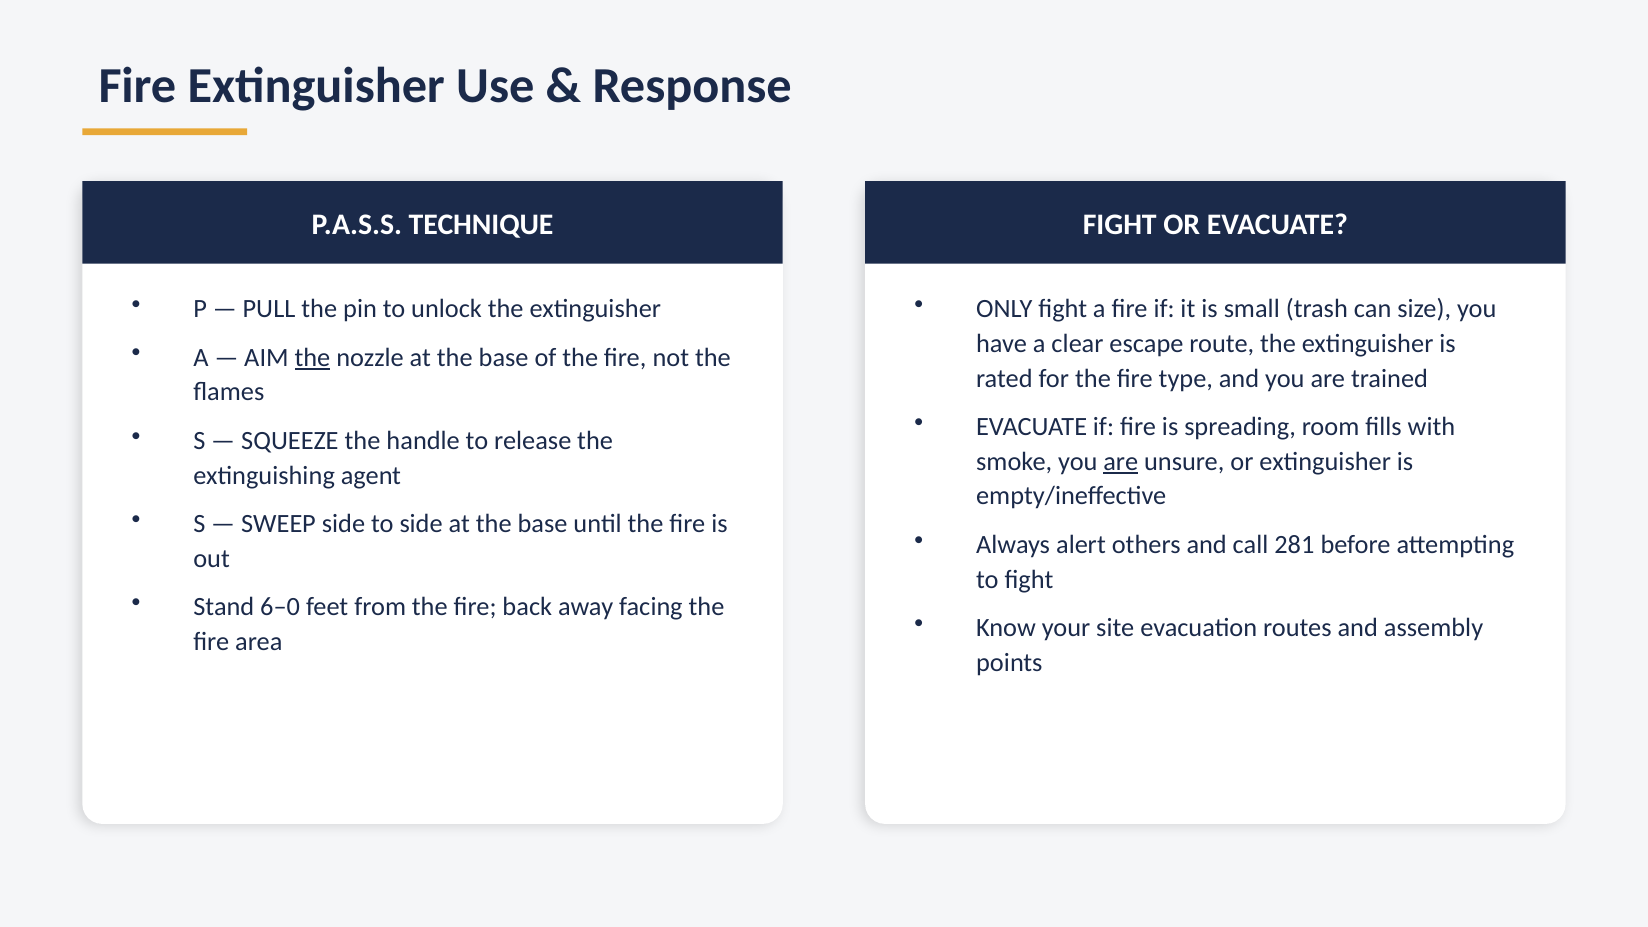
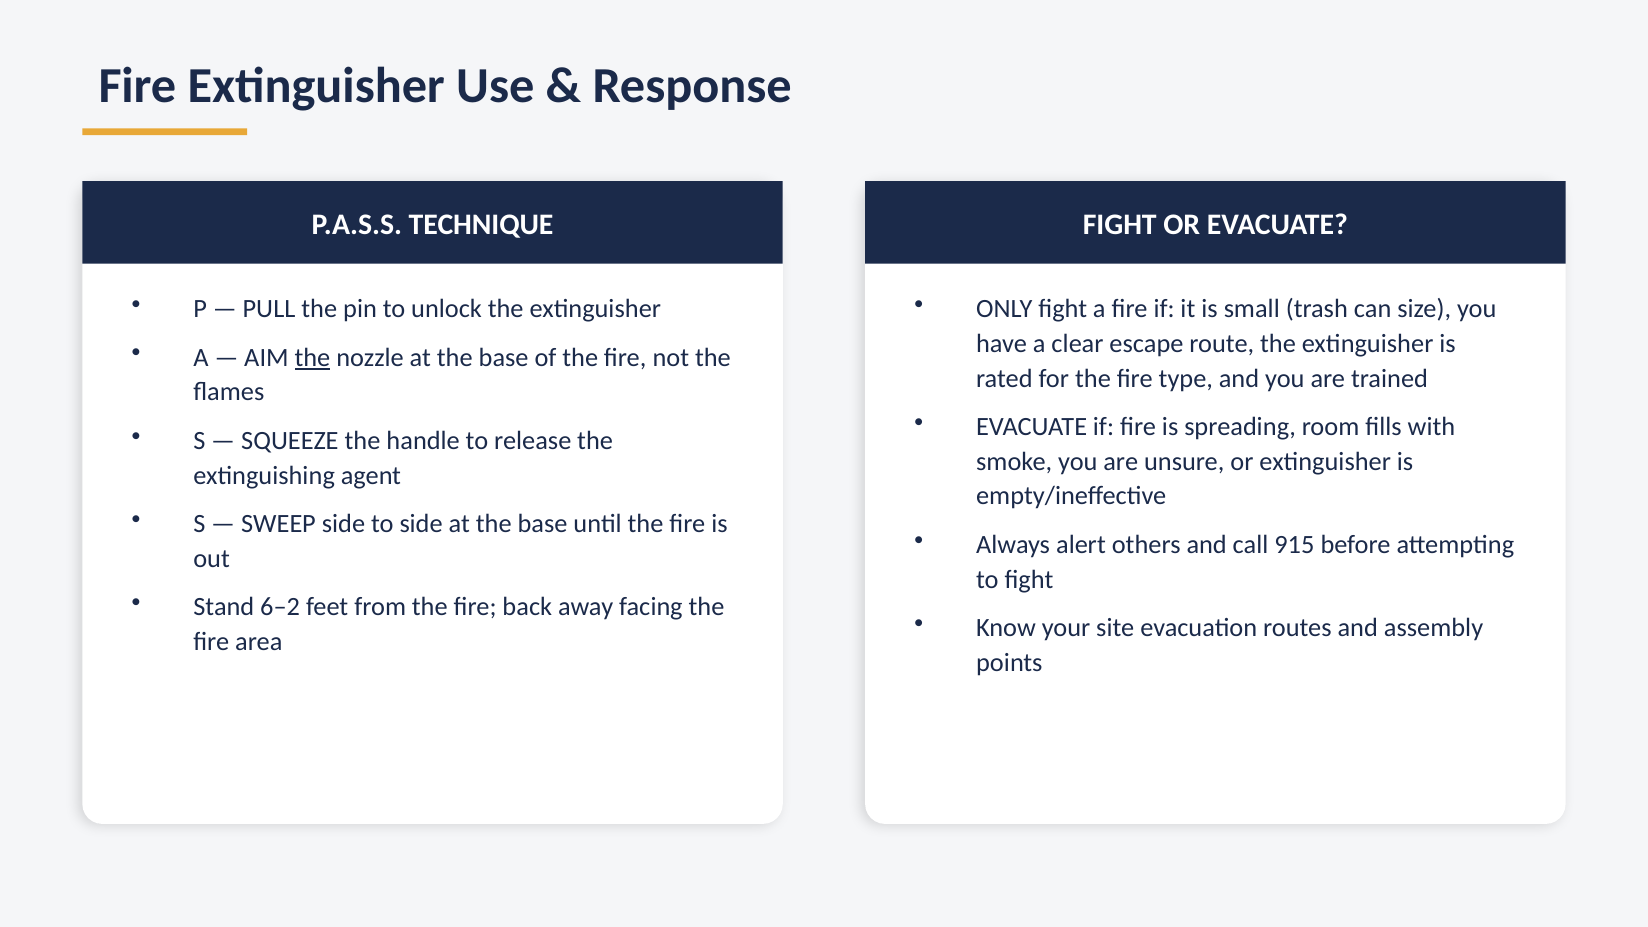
are at (1121, 462) underline: present -> none
281: 281 -> 915
6–0: 6–0 -> 6–2
